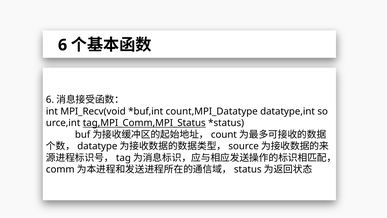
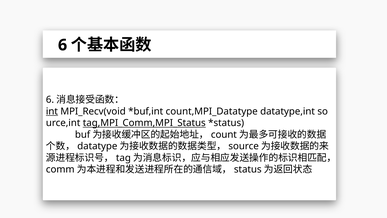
int underline: none -> present
